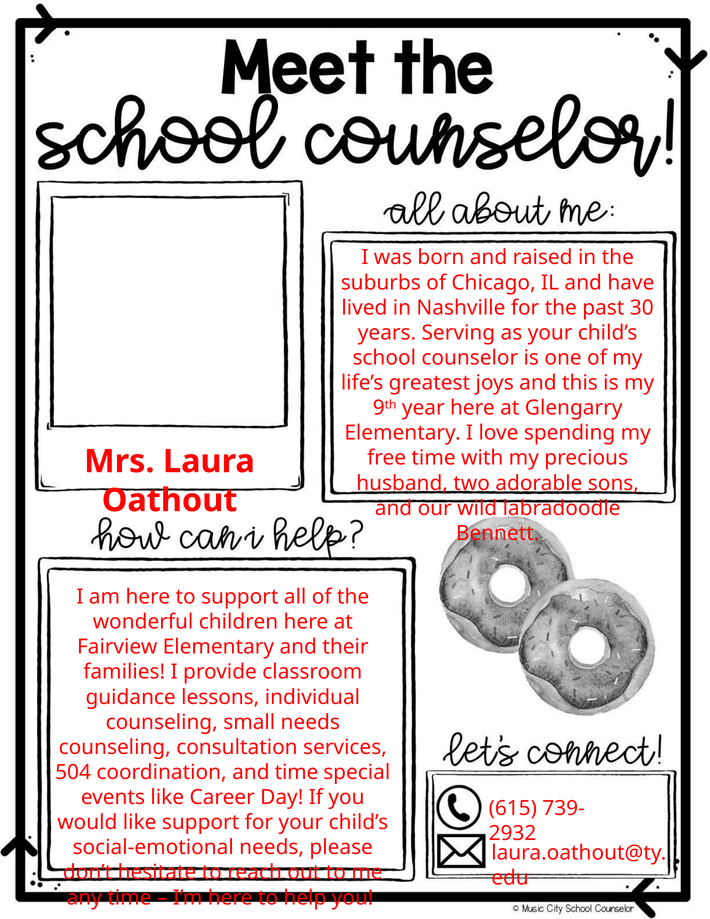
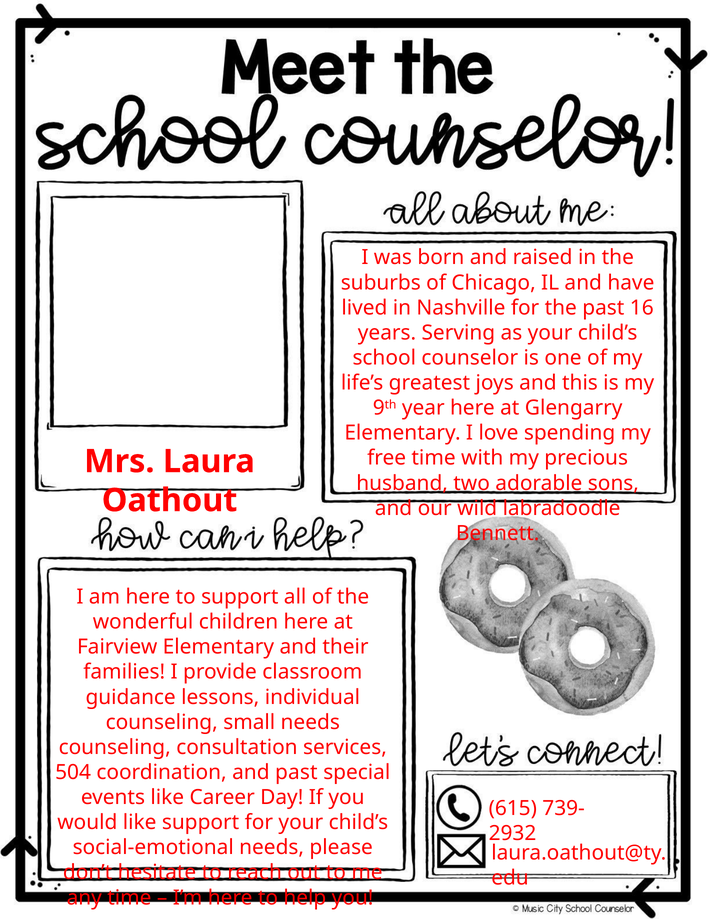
30: 30 -> 16
and time: time -> past
